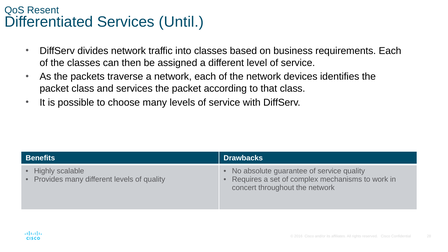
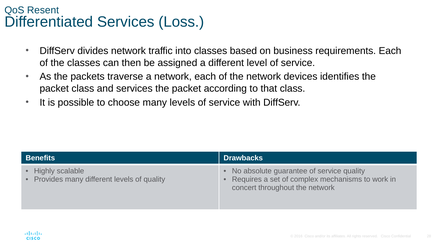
Until: Until -> Loss
